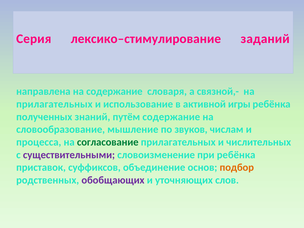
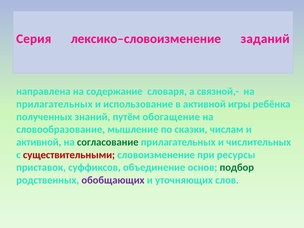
лексико–стимулирование: лексико–стимулирование -> лексико–словоизменение
путём содержание: содержание -> обогащение
звуков: звуков -> сказки
процесса at (39, 142): процесса -> активной
существительными colour: purple -> red
при ребёнка: ребёнка -> ресурсы
подбор colour: orange -> green
